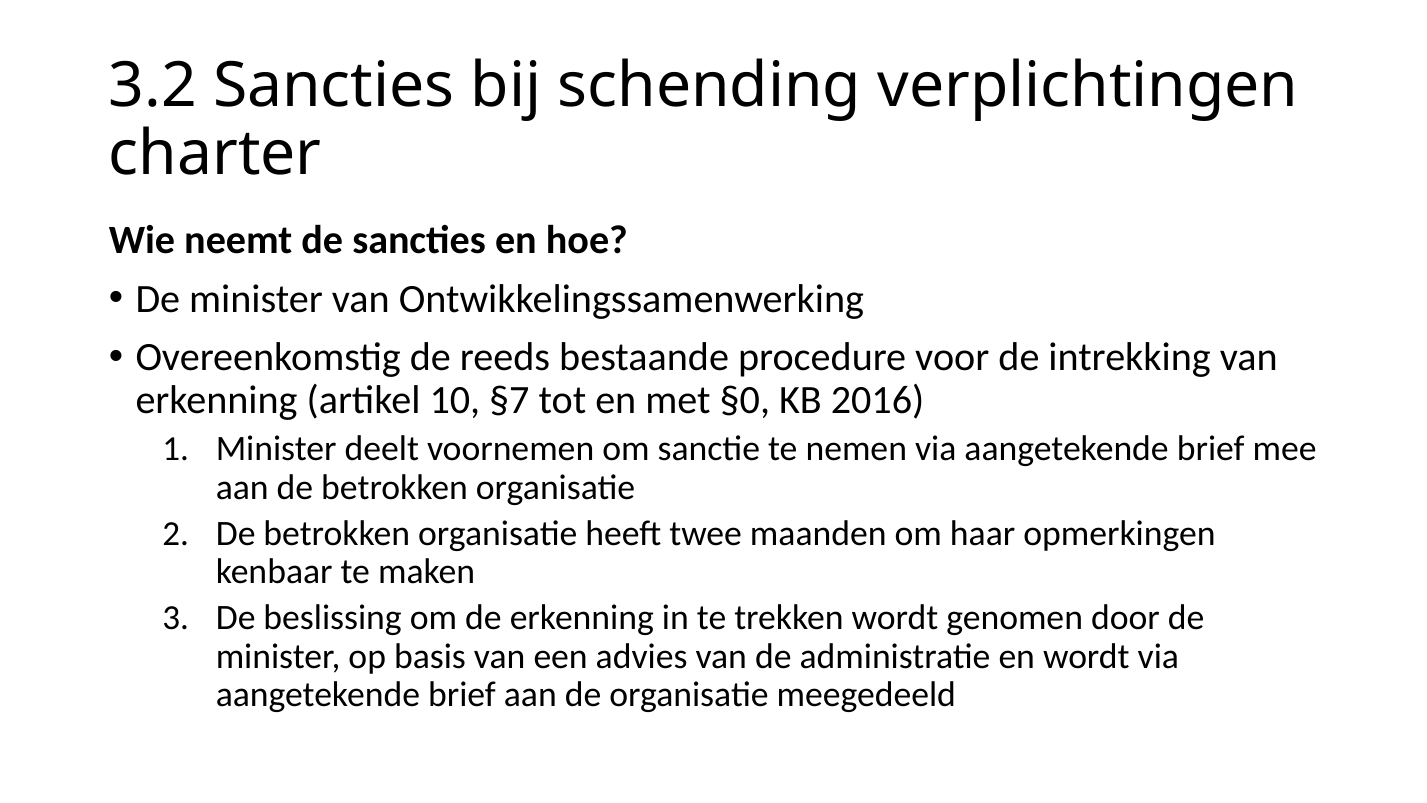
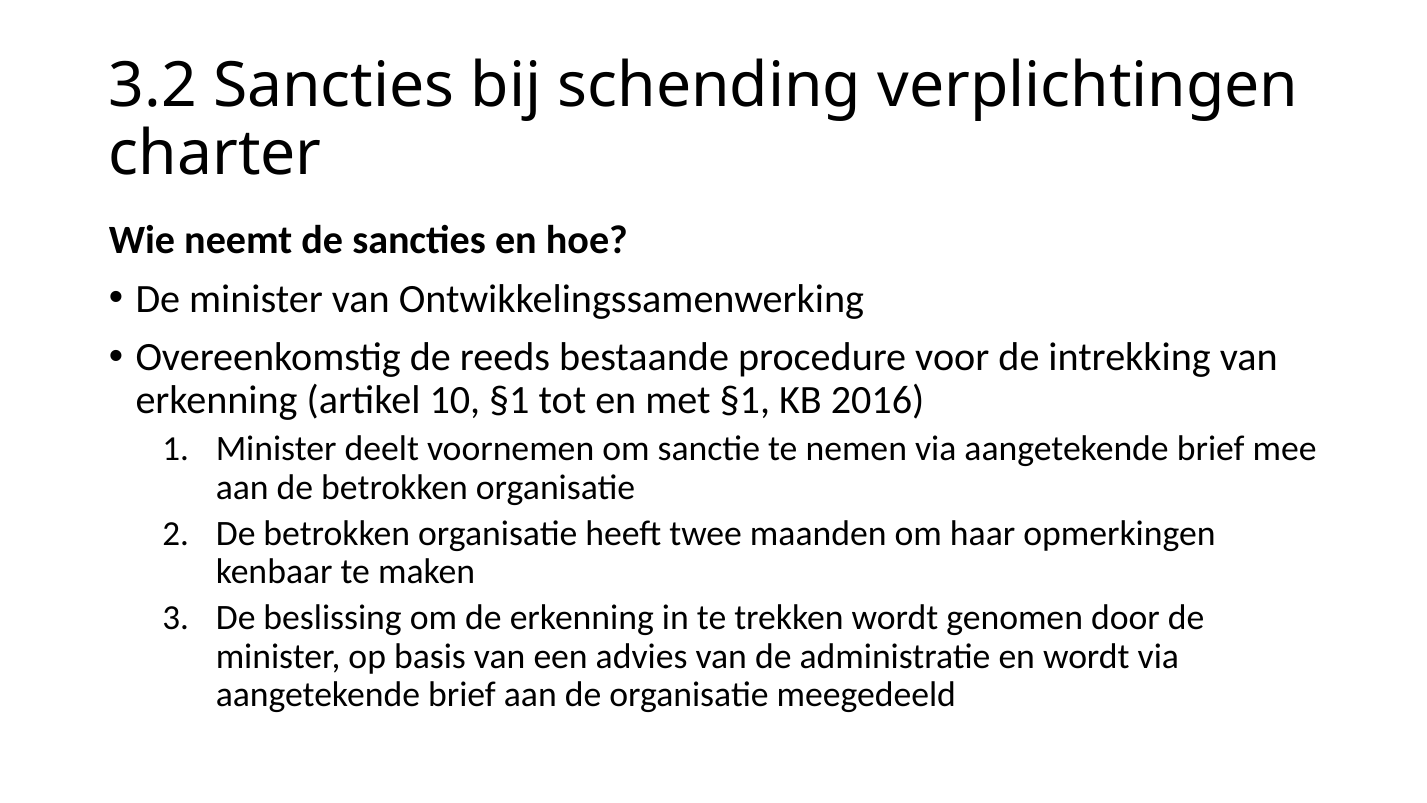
10 §7: §7 -> §1
met §0: §0 -> §1
